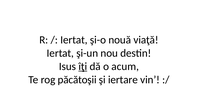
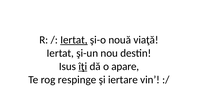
Iertat at (74, 40) underline: none -> present
acum: acum -> apare
păcătoşii: păcătoşii -> respinge
